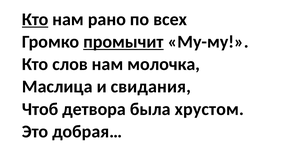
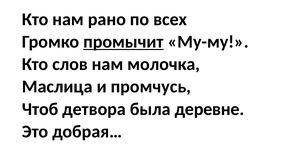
Кто at (35, 19) underline: present -> none
свидания: свидания -> промчусь
хрустом: хрустом -> деревне
